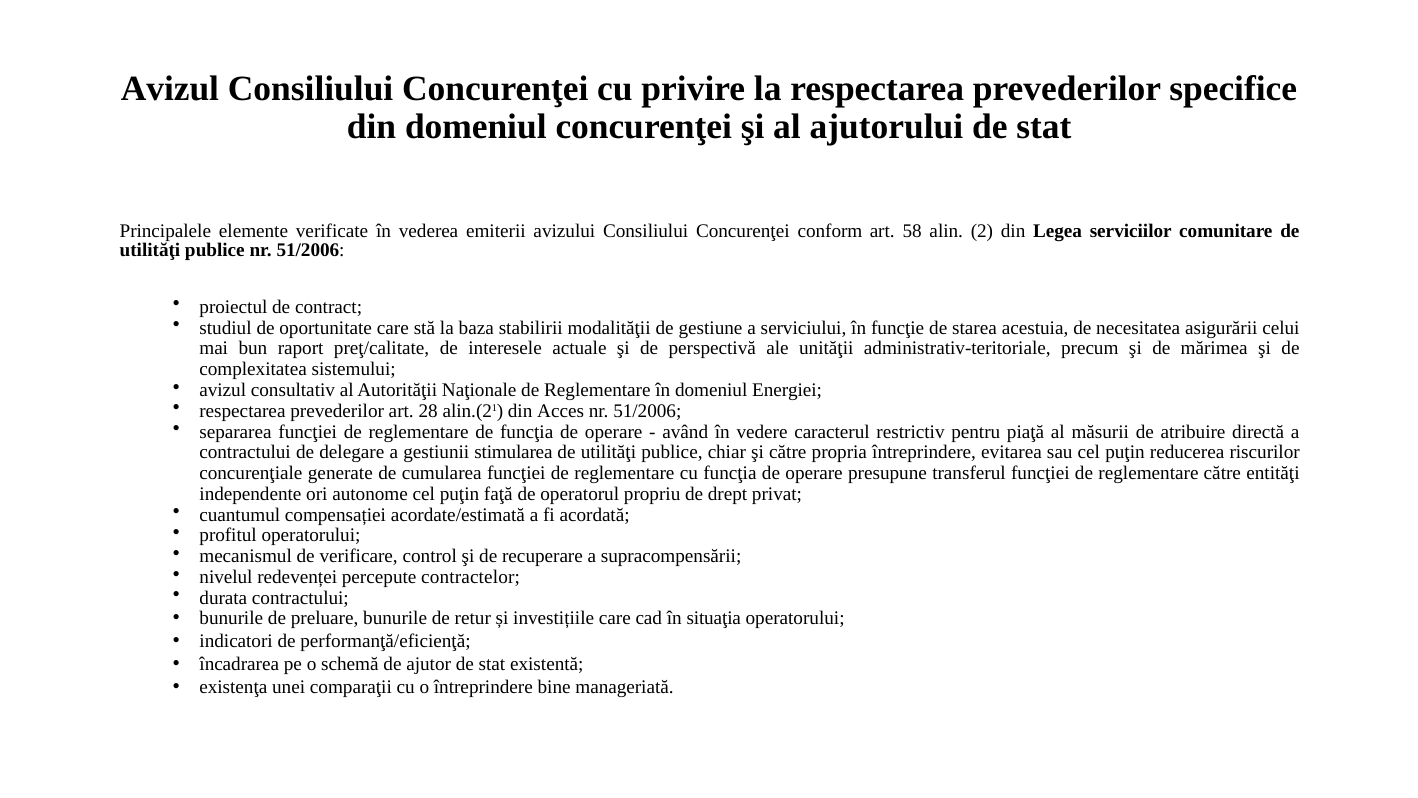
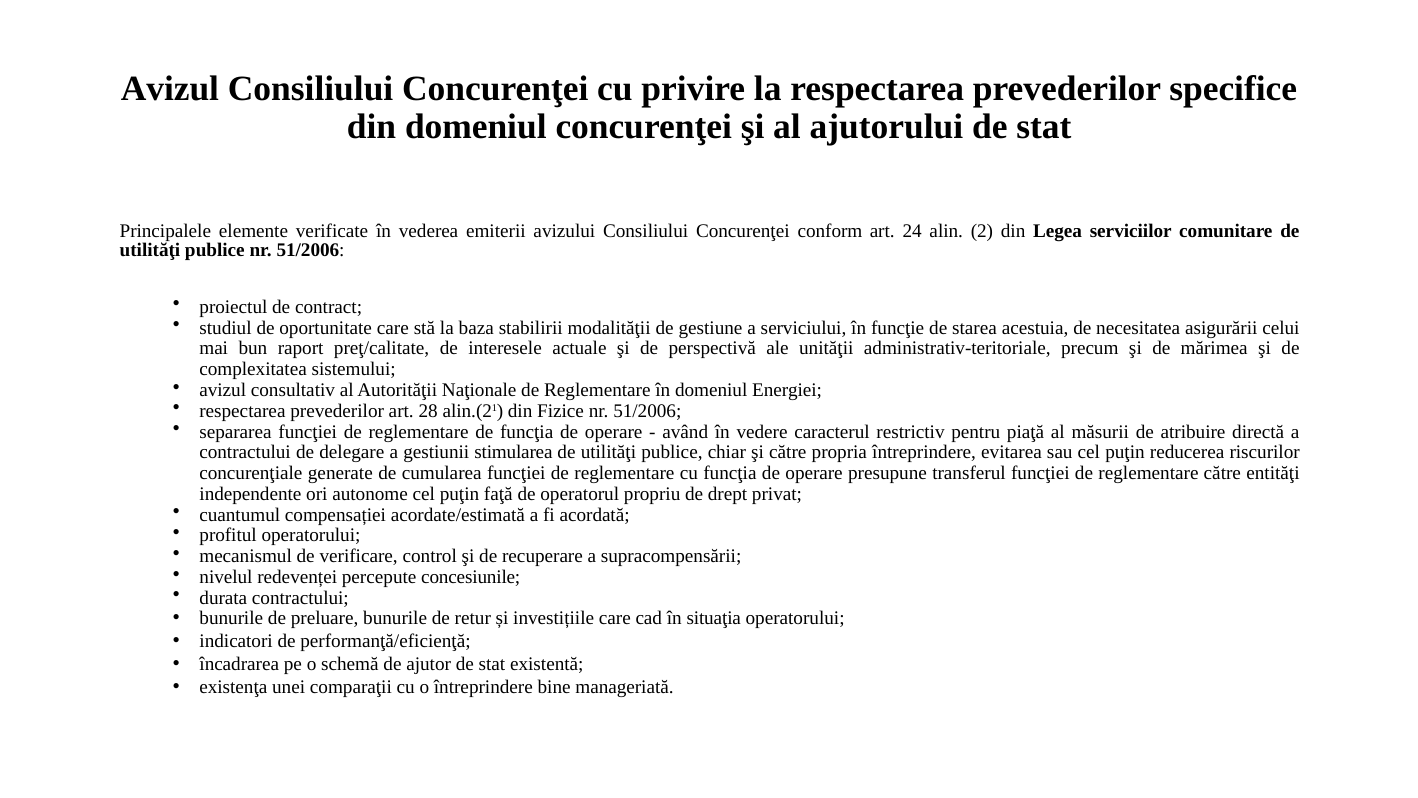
58: 58 -> 24
Acces: Acces -> Fizice
contractelor: contractelor -> concesiunile
